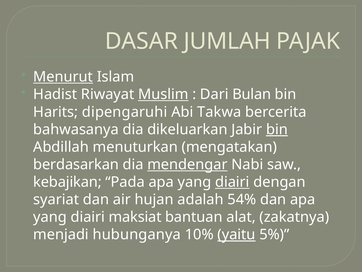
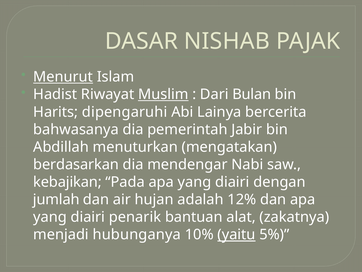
JUMLAH: JUMLAH -> NISHAB
Takwa: Takwa -> Lainya
dikeluarkan: dikeluarkan -> pemerintah
bin at (277, 129) underline: present -> none
mendengar underline: present -> none
diairi at (232, 182) underline: present -> none
syariat: syariat -> jumlah
54%: 54% -> 12%
maksiat: maksiat -> penarik
